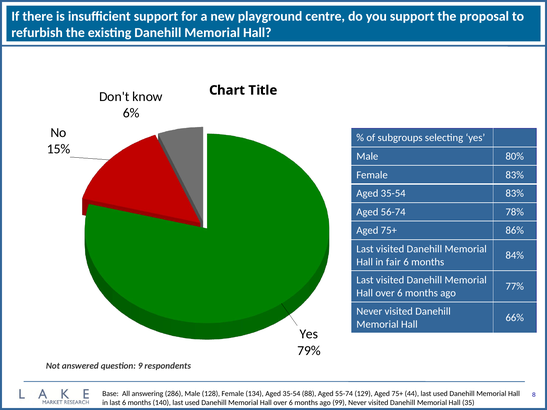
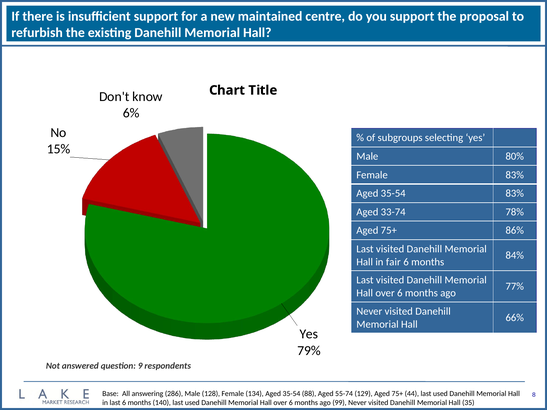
playground: playground -> maintained
56-74: 56-74 -> 33-74
